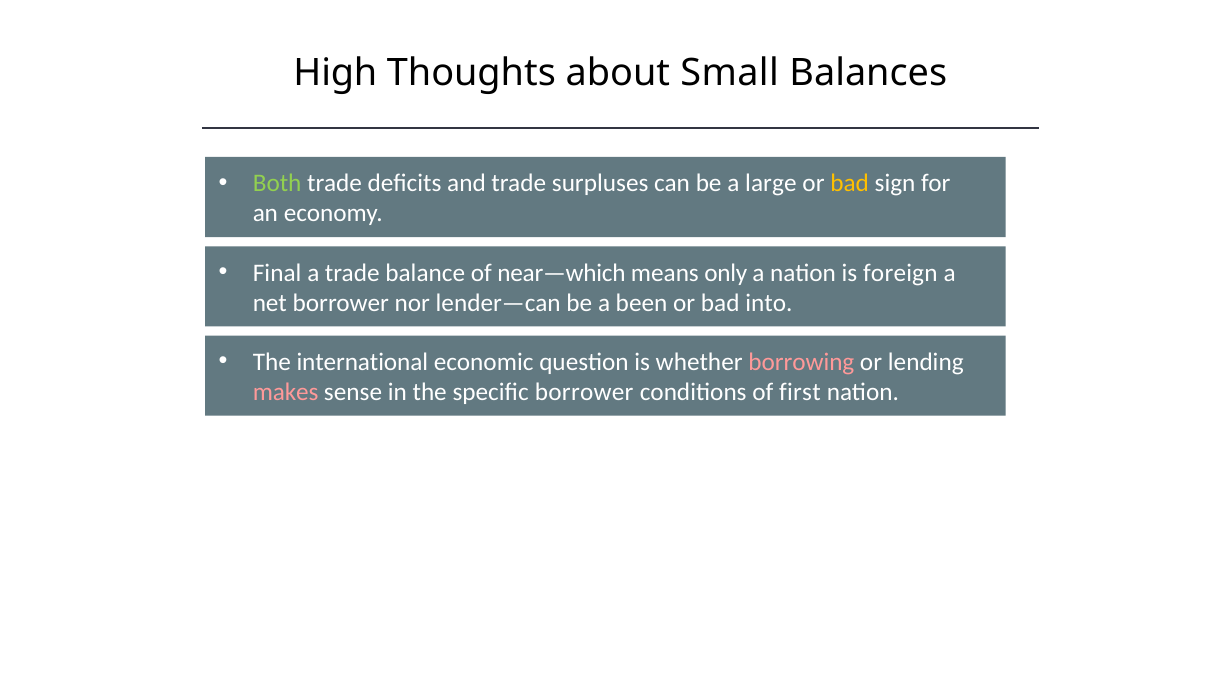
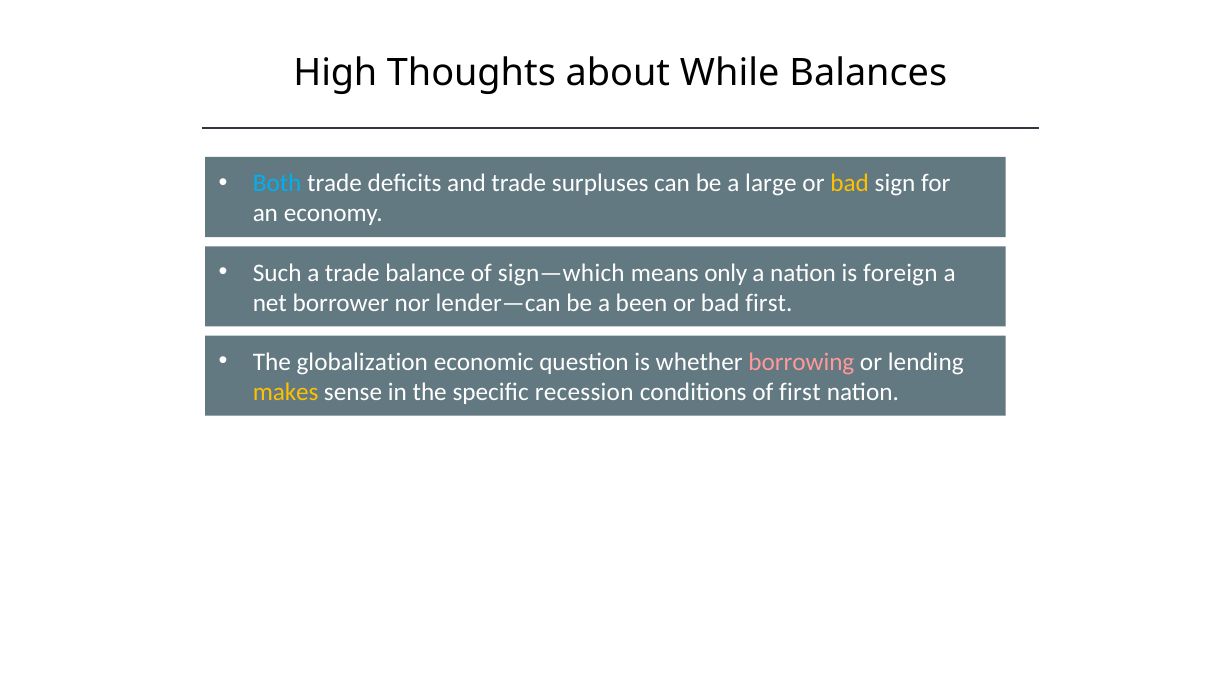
Small: Small -> While
Both colour: light green -> light blue
Final: Final -> Such
near—which: near—which -> sign—which
bad into: into -> first
international: international -> globalization
makes colour: pink -> yellow
specific borrower: borrower -> recession
